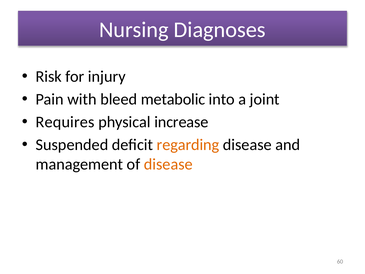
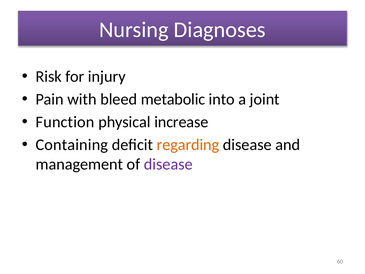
Requires: Requires -> Function
Suspended: Suspended -> Containing
disease at (168, 164) colour: orange -> purple
